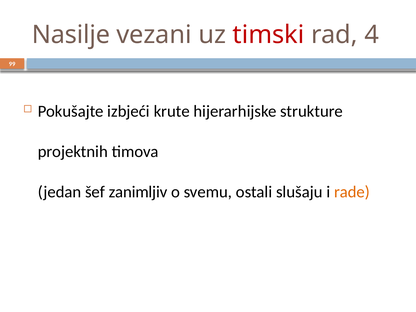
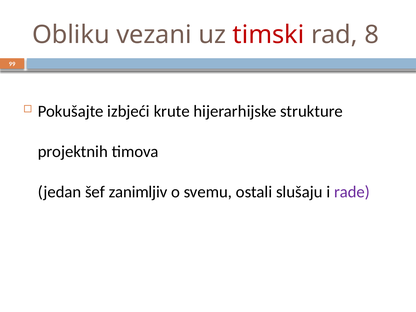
Nasilje: Nasilje -> Obliku
4: 4 -> 8
rade colour: orange -> purple
